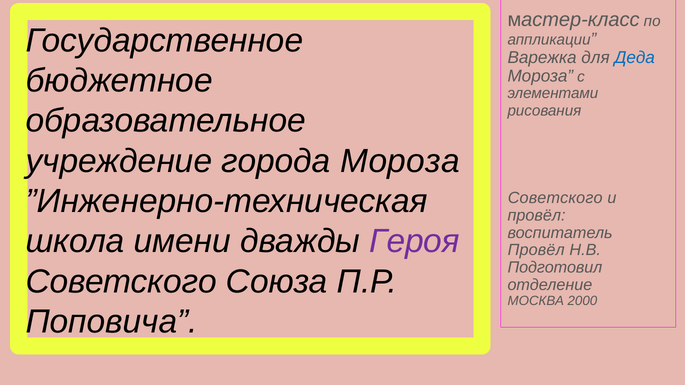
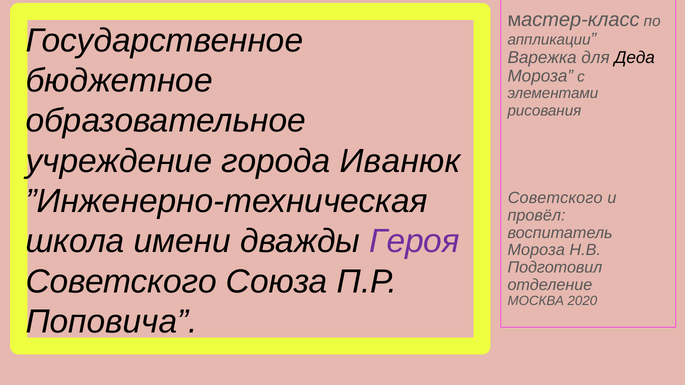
Деда colour: blue -> black
города Мороза: Мороза -> Иванюк
Провёл at (536, 250): Провёл -> Мороза
2000: 2000 -> 2020
